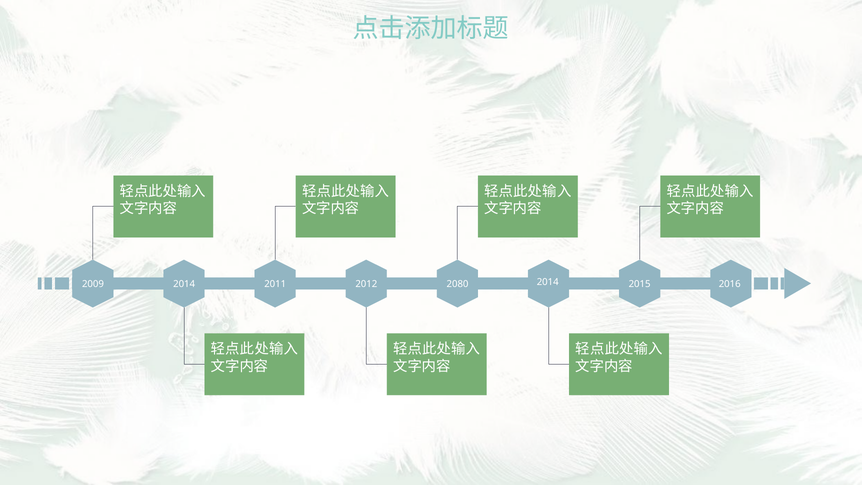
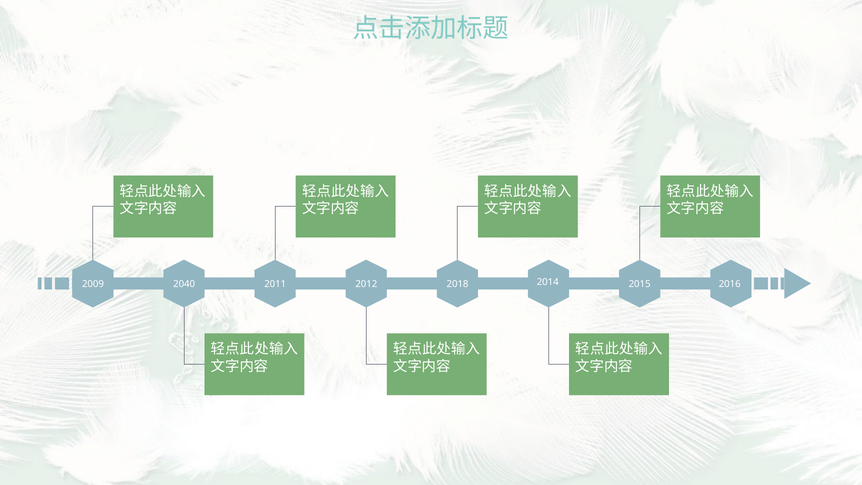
2014 at (184, 284): 2014 -> 2040
2080: 2080 -> 2018
